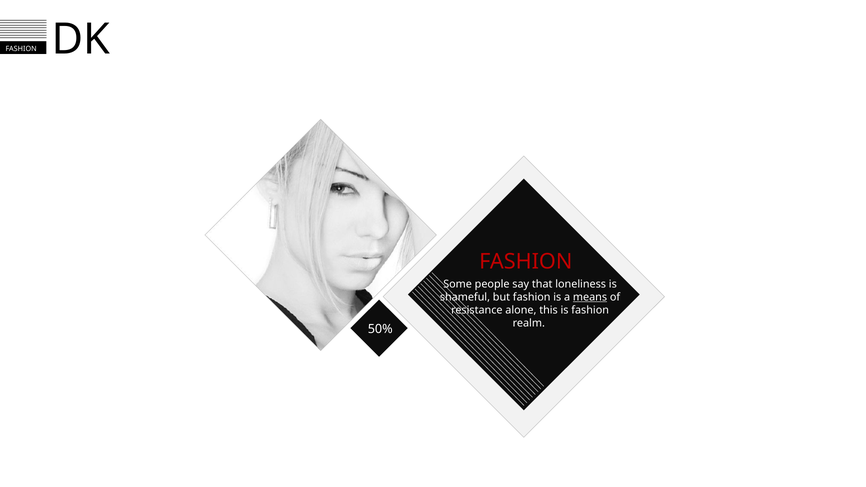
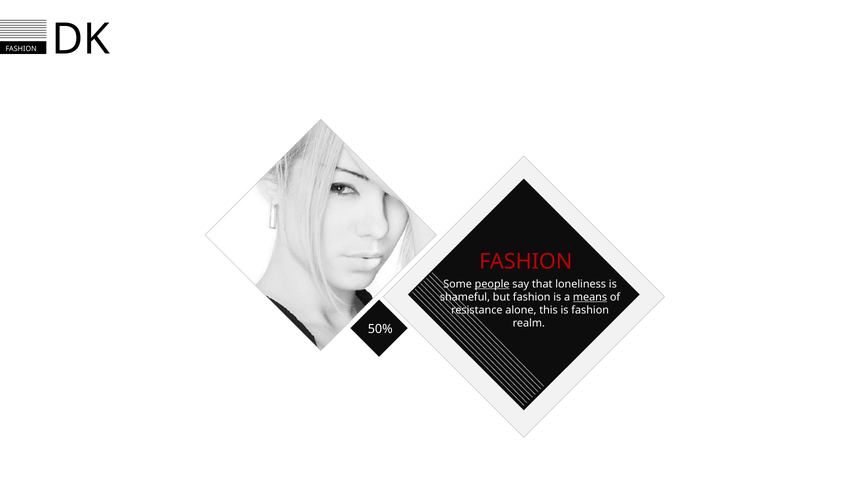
people underline: none -> present
